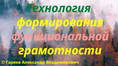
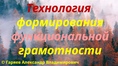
Технология colour: green -> red
